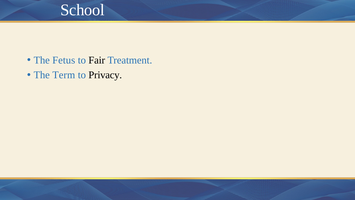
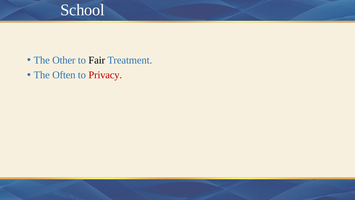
Fetus: Fetus -> Other
Term: Term -> Often
Privacy colour: black -> red
